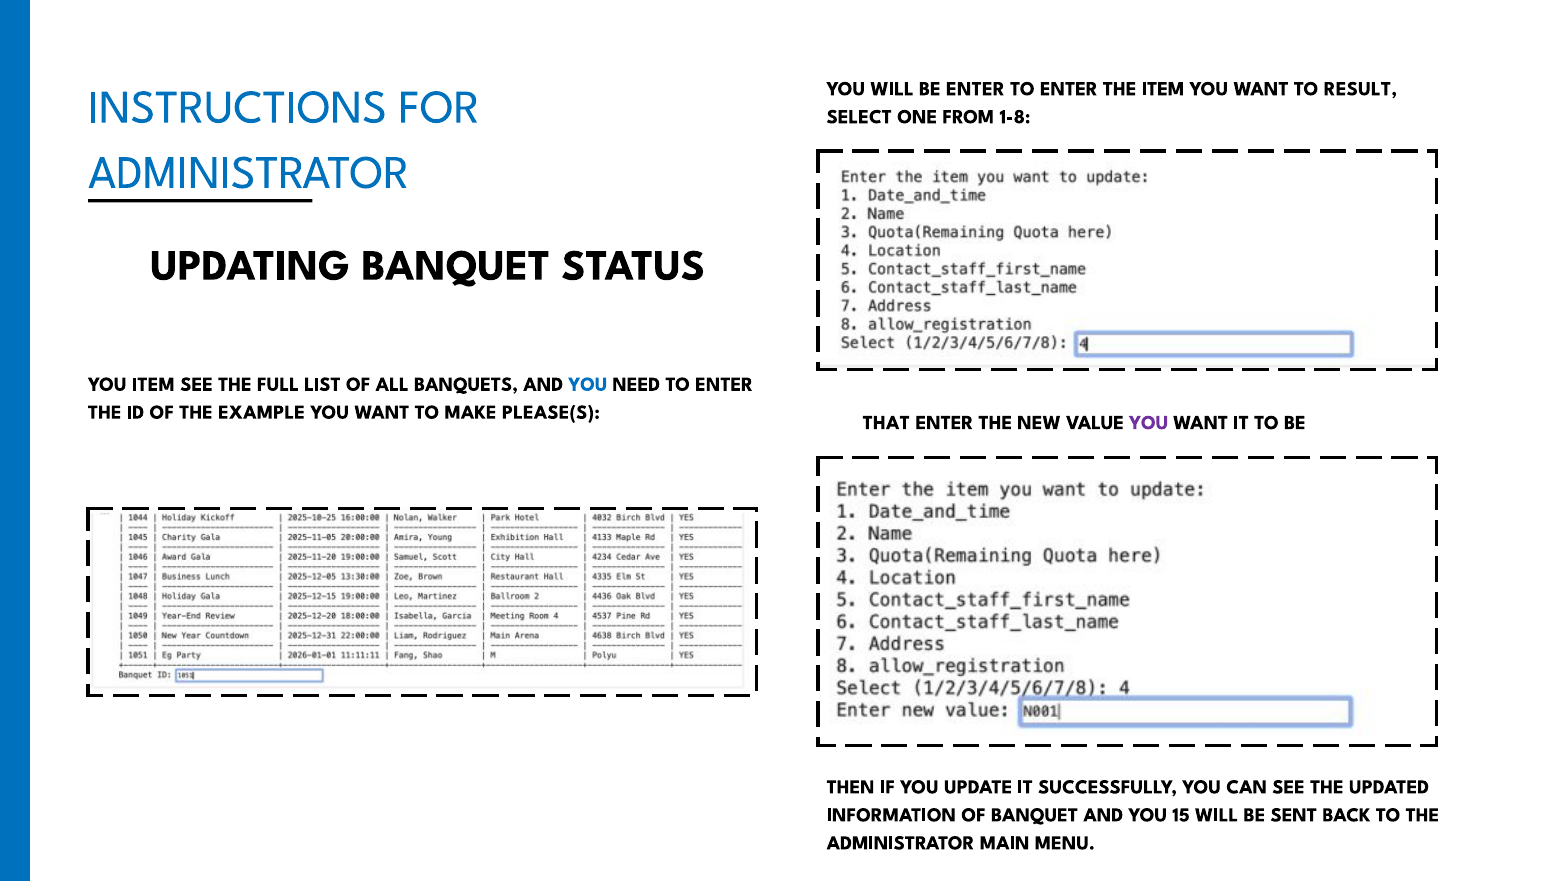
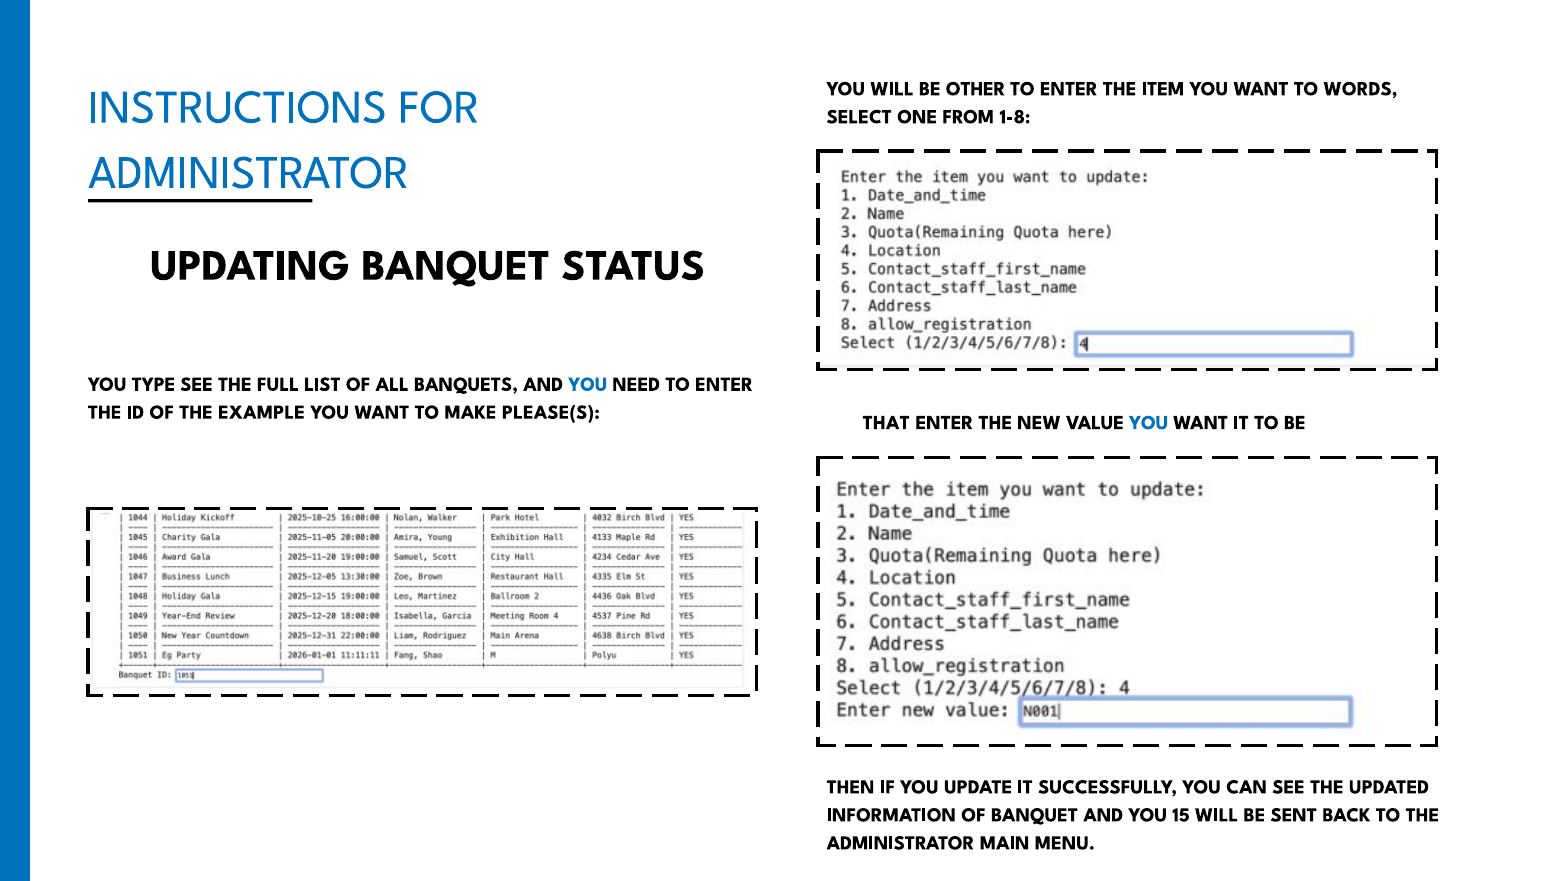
BE ENTER: ENTER -> OTHER
RESULT: RESULT -> WORDS
YOU ITEM: ITEM -> TYPE
YOU at (1149, 423) colour: purple -> blue
